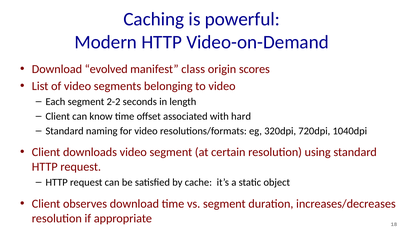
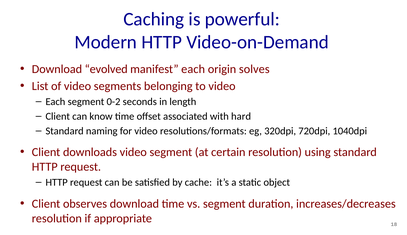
manifest class: class -> each
scores: scores -> solves
2-2: 2-2 -> 0-2
